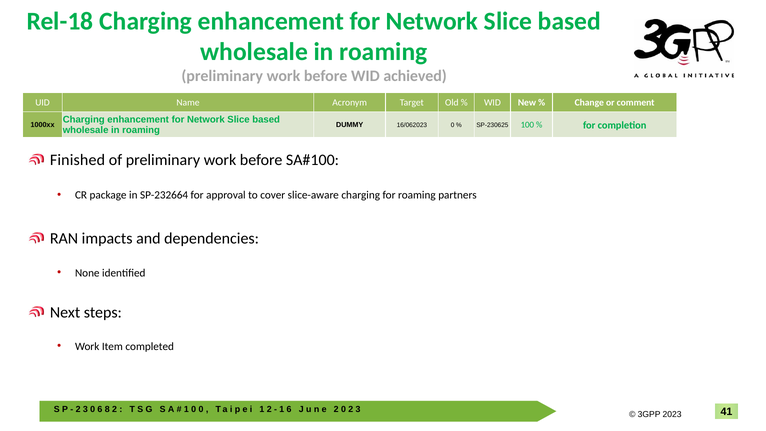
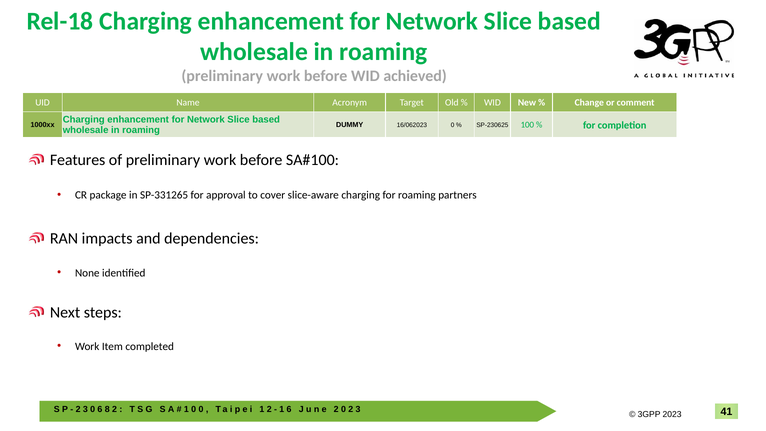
Finished: Finished -> Features
SP-232664: SP-232664 -> SP-331265
